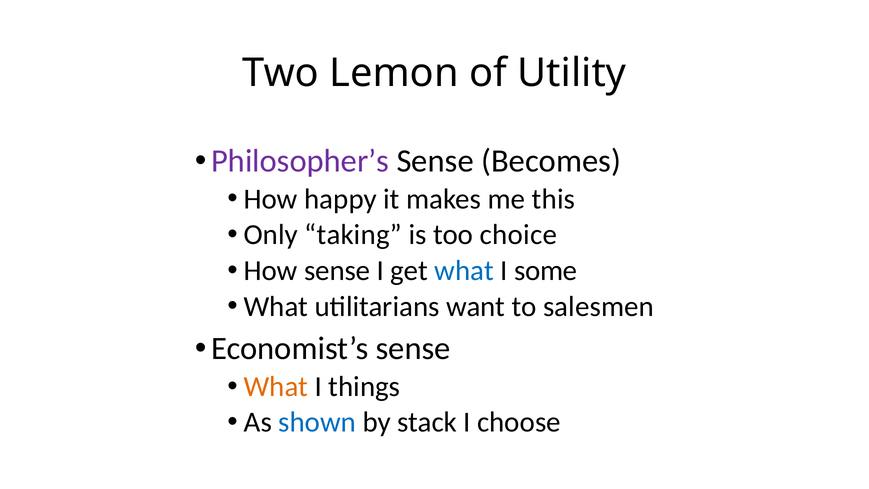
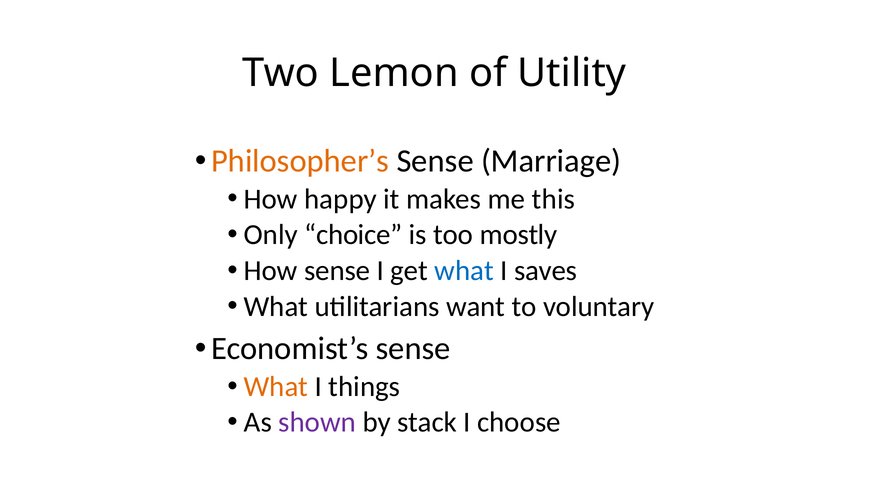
Philosopher’s colour: purple -> orange
Becomes: Becomes -> Marriage
taking: taking -> choice
choice: choice -> mostly
some: some -> saves
salesmen: salesmen -> voluntary
shown colour: blue -> purple
